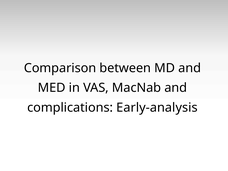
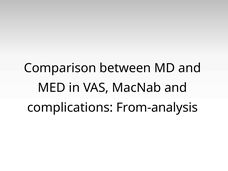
Early-analysis: Early-analysis -> From-analysis
